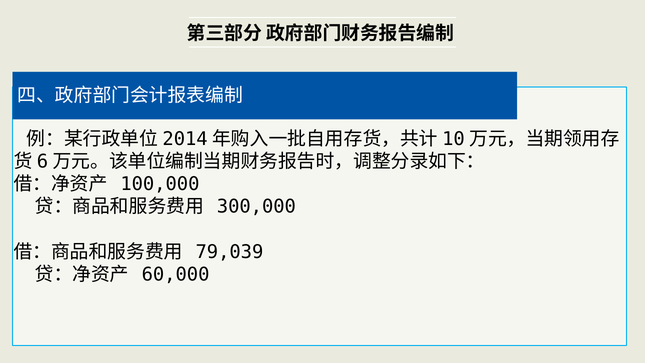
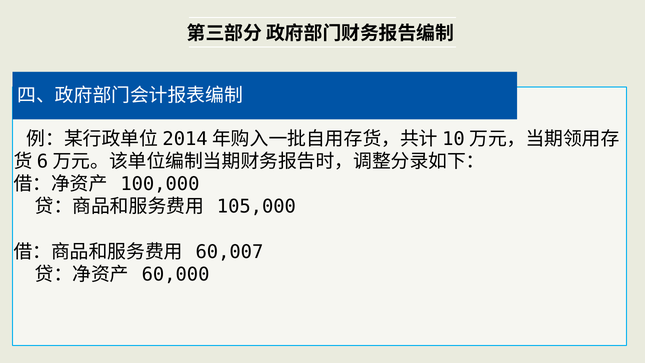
300,000: 300,000 -> 105,000
79,039: 79,039 -> 60,007
